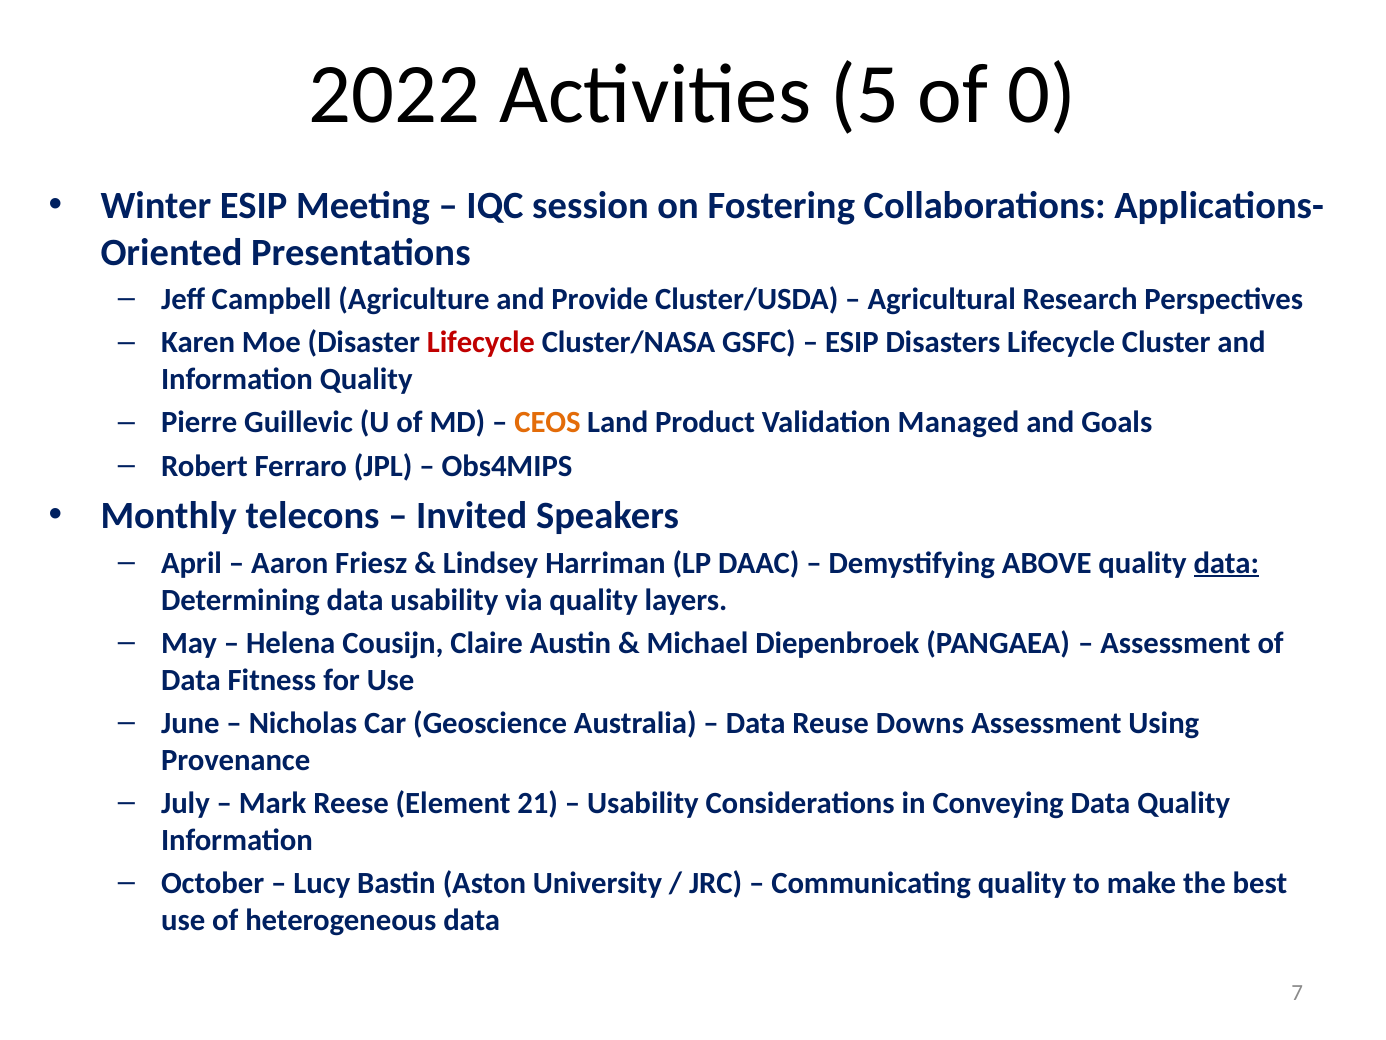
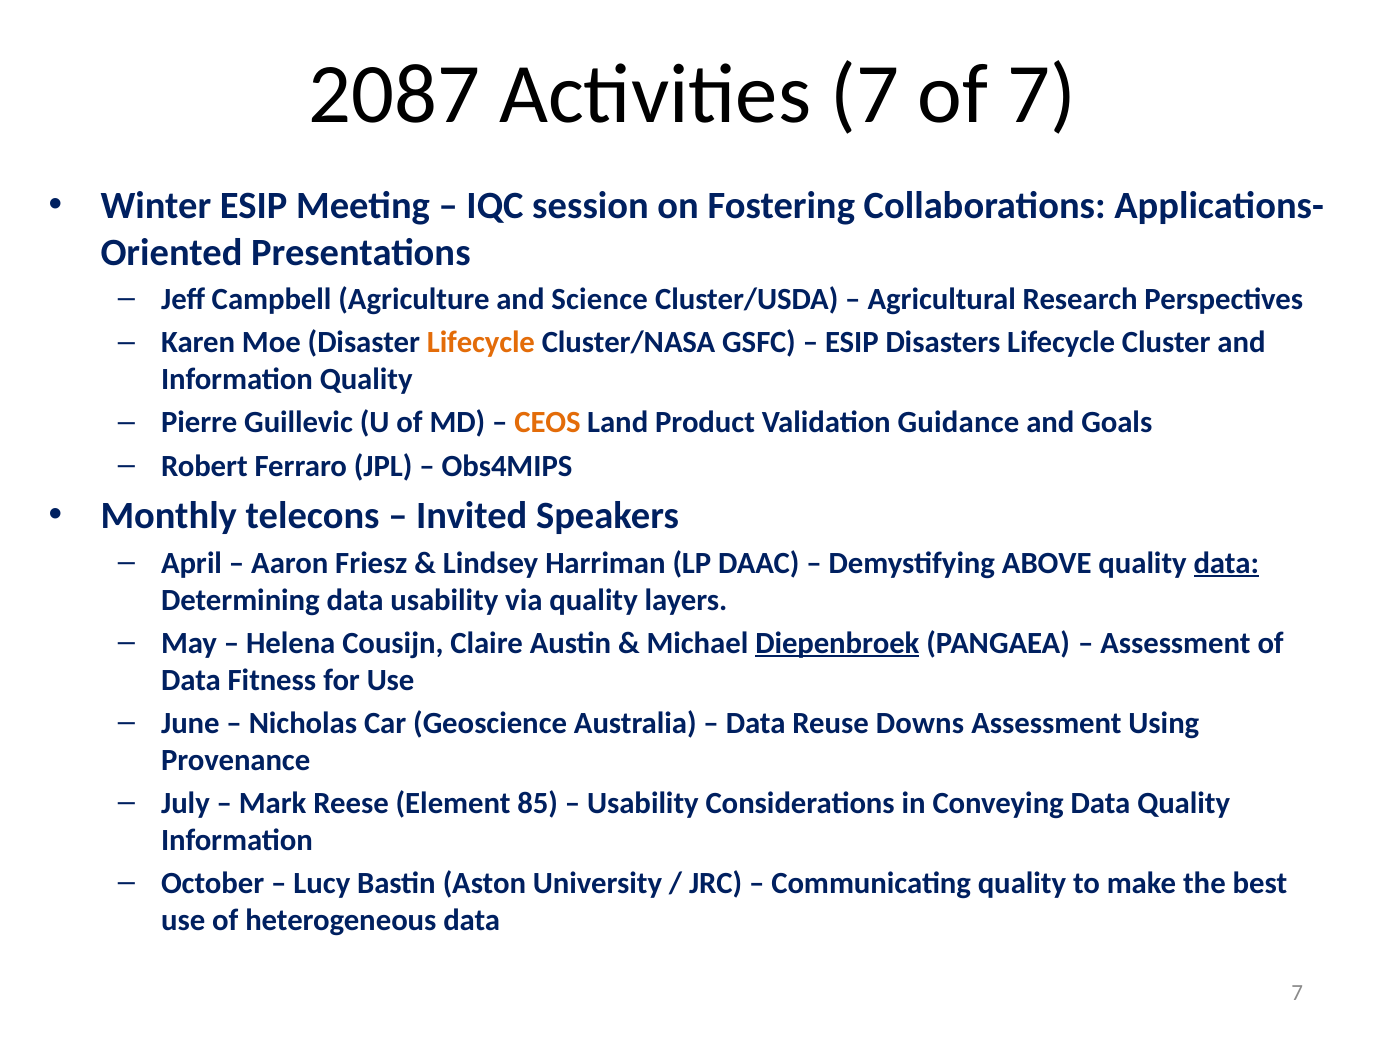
2022: 2022 -> 2087
Activities 5: 5 -> 7
of 0: 0 -> 7
Provide: Provide -> Science
Lifecycle at (481, 343) colour: red -> orange
Managed: Managed -> Guidance
Diepenbroek underline: none -> present
21: 21 -> 85
